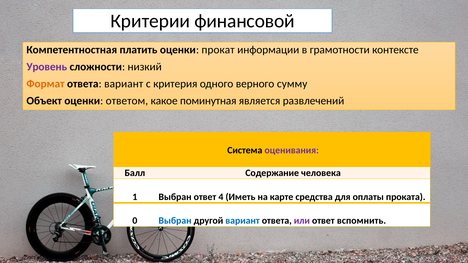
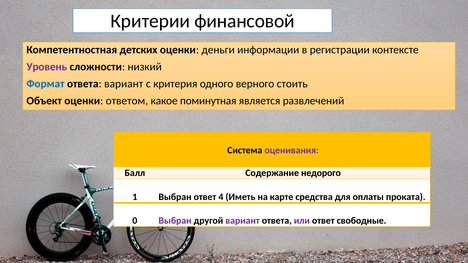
платить: платить -> детских
прокат: прокат -> деньги
грамотности: грамотности -> регистрации
Формат colour: orange -> blue
сумму: сумму -> стоить
человека: человека -> недорого
Выбран at (175, 221) colour: blue -> purple
вариант at (243, 221) colour: blue -> purple
вспомнить: вспомнить -> свободные
